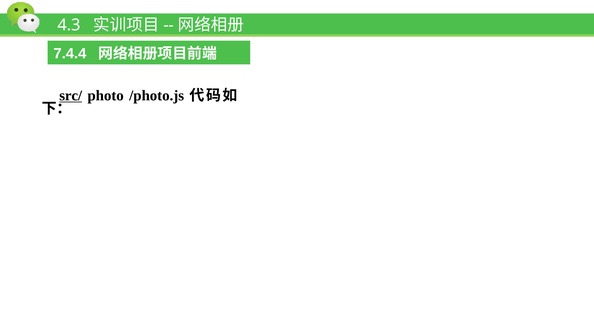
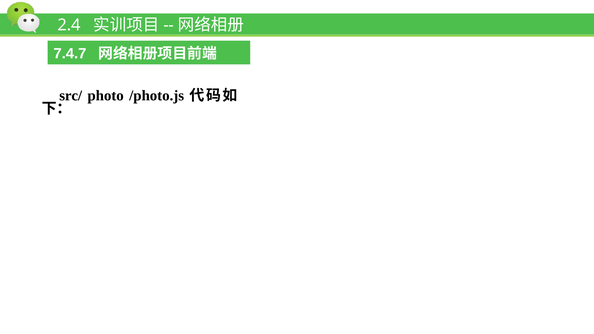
4.3: 4.3 -> 2.4
7.4.4: 7.4.4 -> 7.4.7
src/ underline: present -> none
